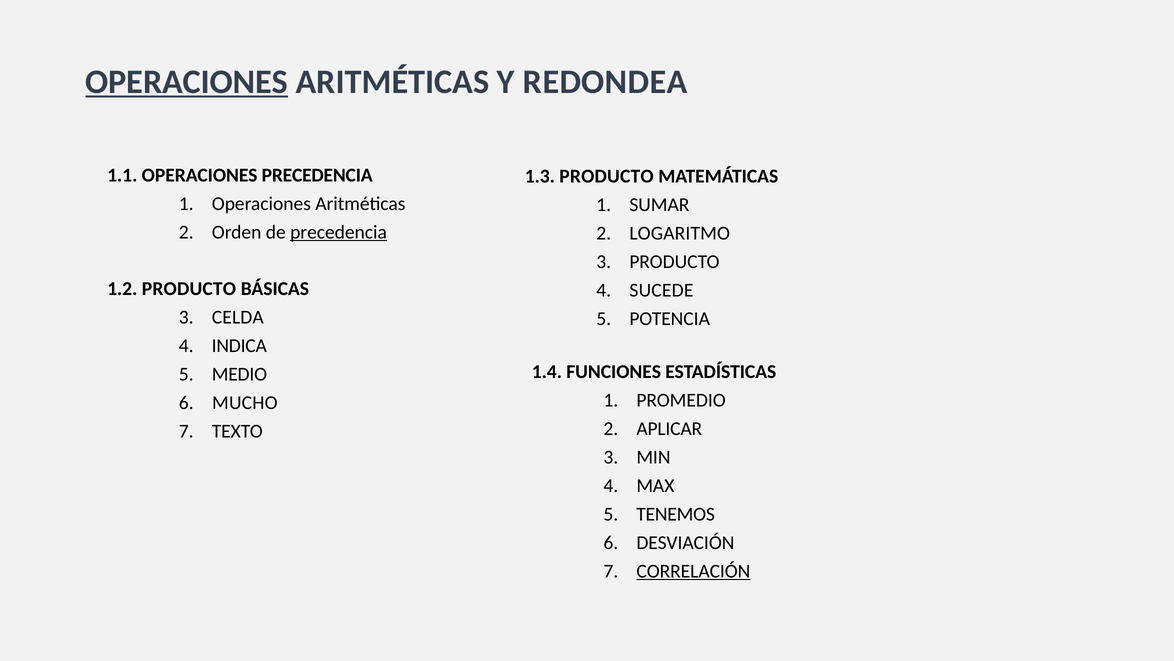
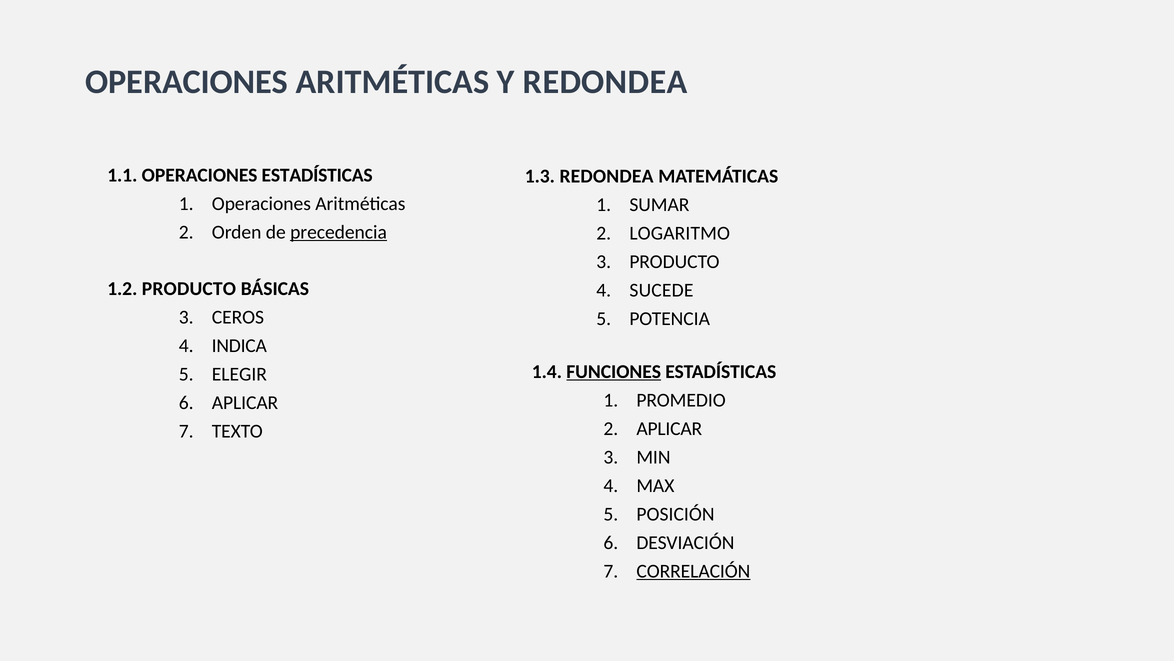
OPERACIONES at (187, 82) underline: present -> none
OPERACIONES PRECEDENCIA: PRECEDENCIA -> ESTADÍSTICAS
1.3 PRODUCTO: PRODUCTO -> REDONDEA
CELDA: CELDA -> CEROS
FUNCIONES underline: none -> present
MEDIO: MEDIO -> ELEGIR
MUCHO at (245, 402): MUCHO -> APLICAR
TENEMOS: TENEMOS -> POSICIÓN
